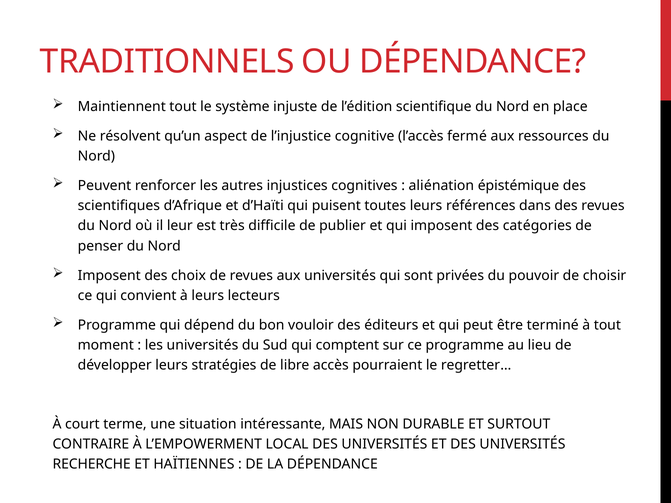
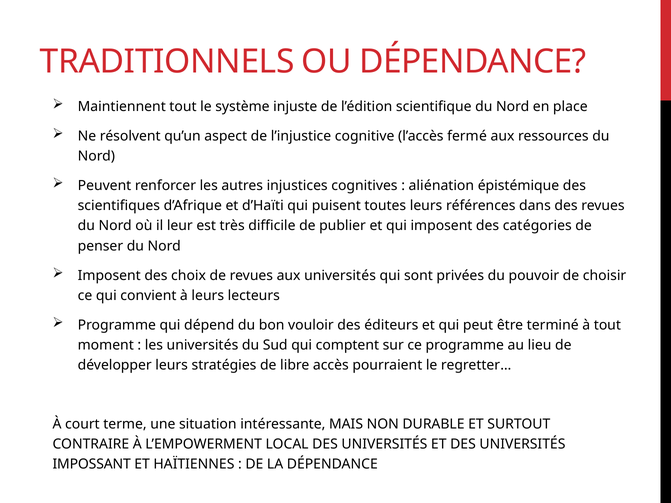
RECHERCHE: RECHERCHE -> IMPOSSANT
